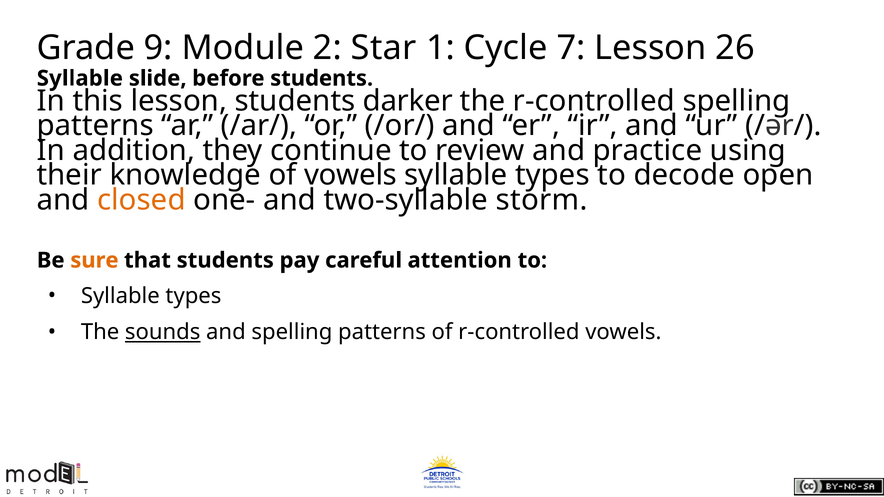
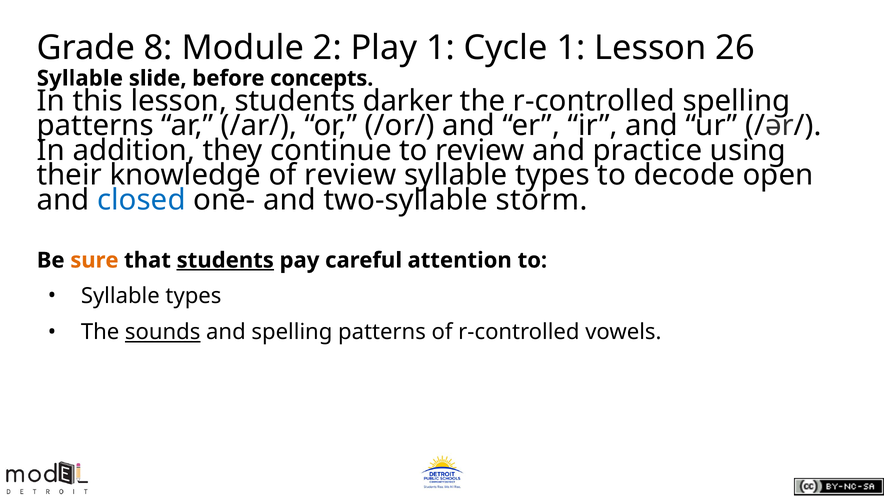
9: 9 -> 8
Star: Star -> Play
Cycle 7: 7 -> 1
before students: students -> concepts
of vowels: vowels -> review
closed colour: orange -> blue
students at (225, 260) underline: none -> present
